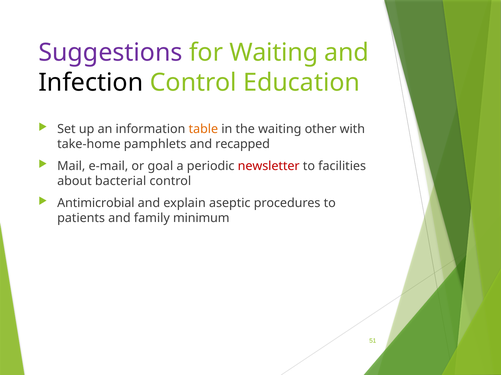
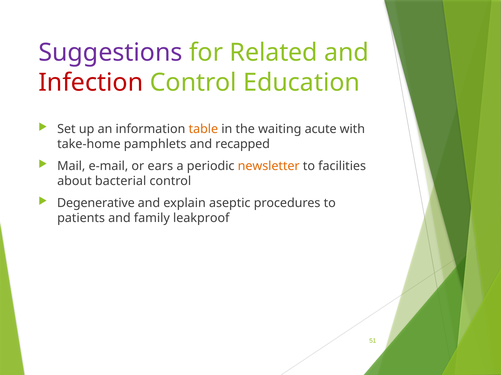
for Waiting: Waiting -> Related
Infection colour: black -> red
other: other -> acute
goal: goal -> ears
newsletter colour: red -> orange
Antimicrobial: Antimicrobial -> Degenerative
minimum: minimum -> leakproof
